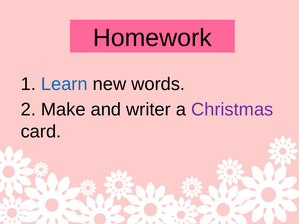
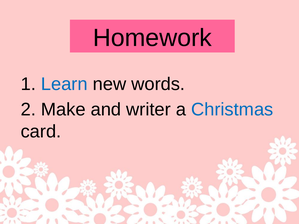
Christmas colour: purple -> blue
